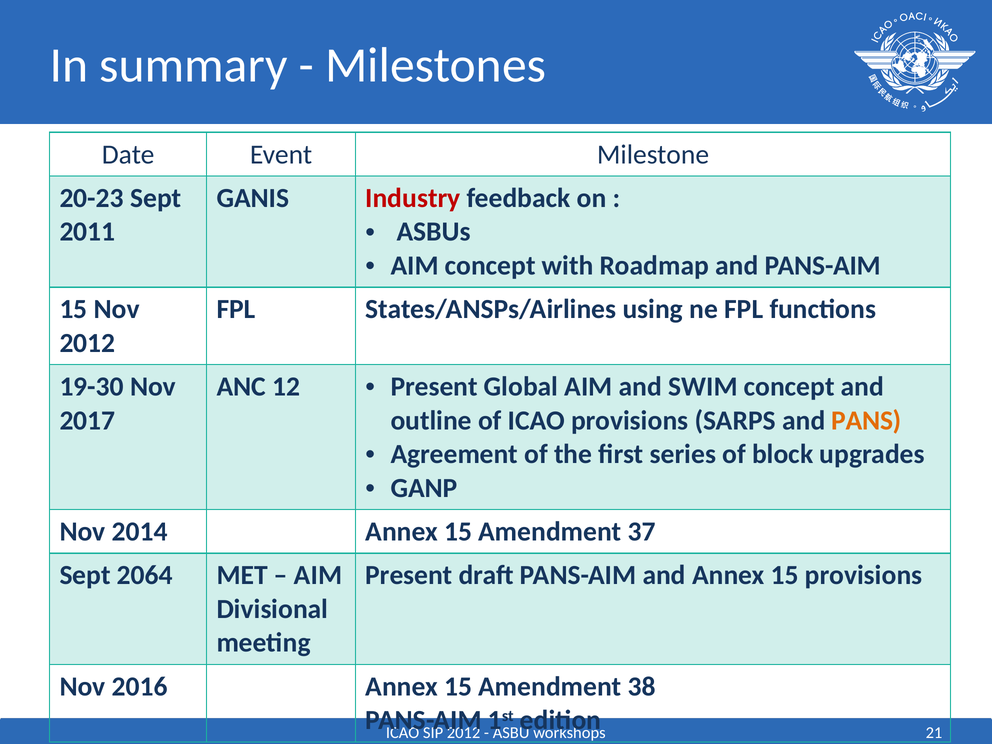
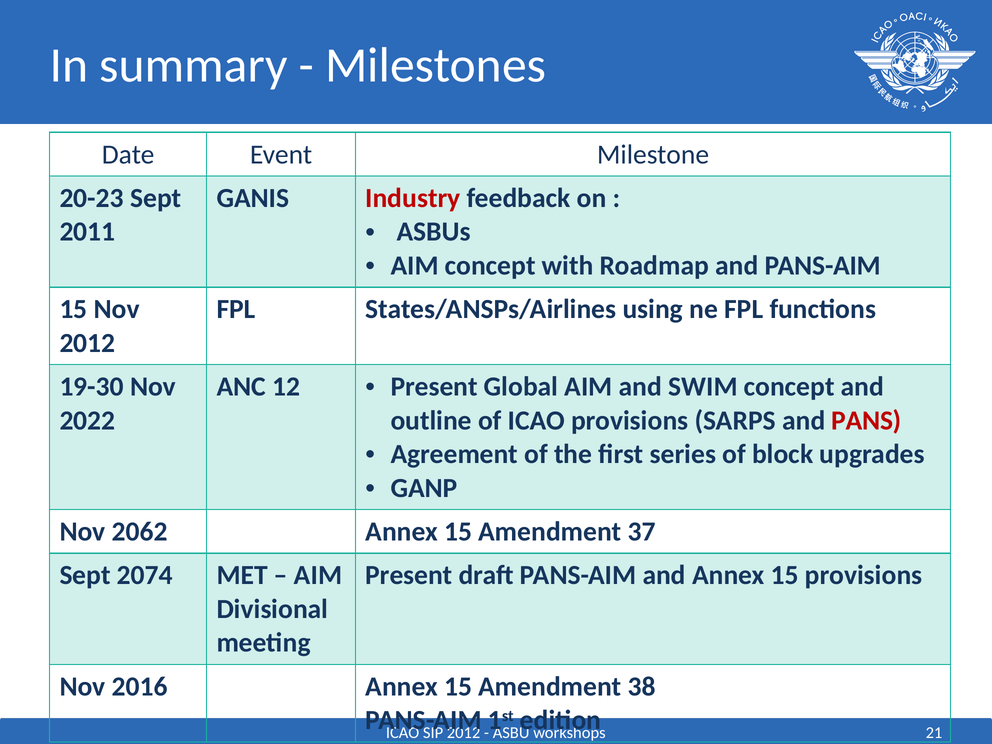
2017: 2017 -> 2022
PANS colour: orange -> red
2014: 2014 -> 2062
2064: 2064 -> 2074
